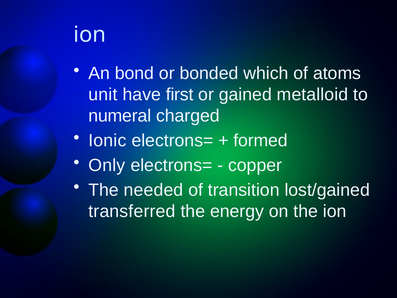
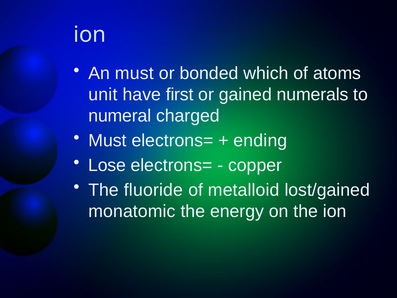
An bond: bond -> must
metalloid: metalloid -> numerals
Ionic at (107, 140): Ionic -> Must
formed: formed -> ending
Only: Only -> Lose
needed: needed -> fluoride
transition: transition -> metalloid
transferred: transferred -> monatomic
